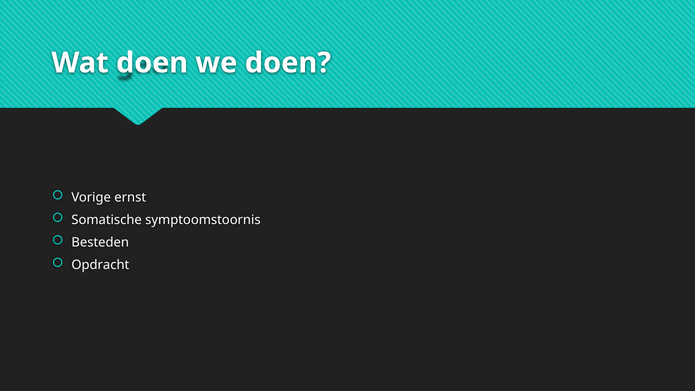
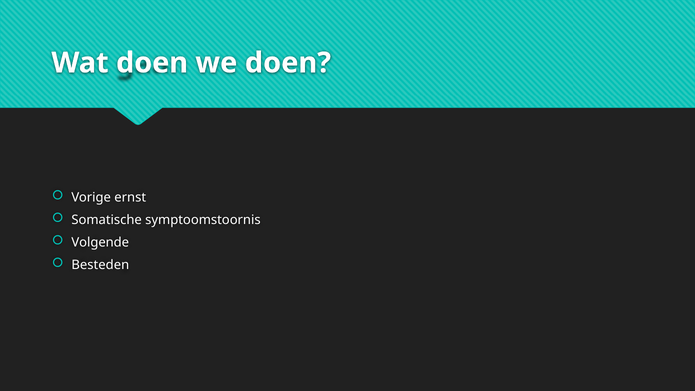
Besteden: Besteden -> Volgende
Opdracht: Opdracht -> Besteden
